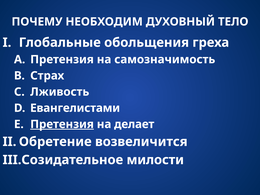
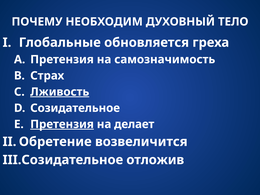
обольщения: обольщения -> обновляется
Лживость underline: none -> present
Евангелистами: Евангелистами -> Созидательное
милости: милости -> отложив
